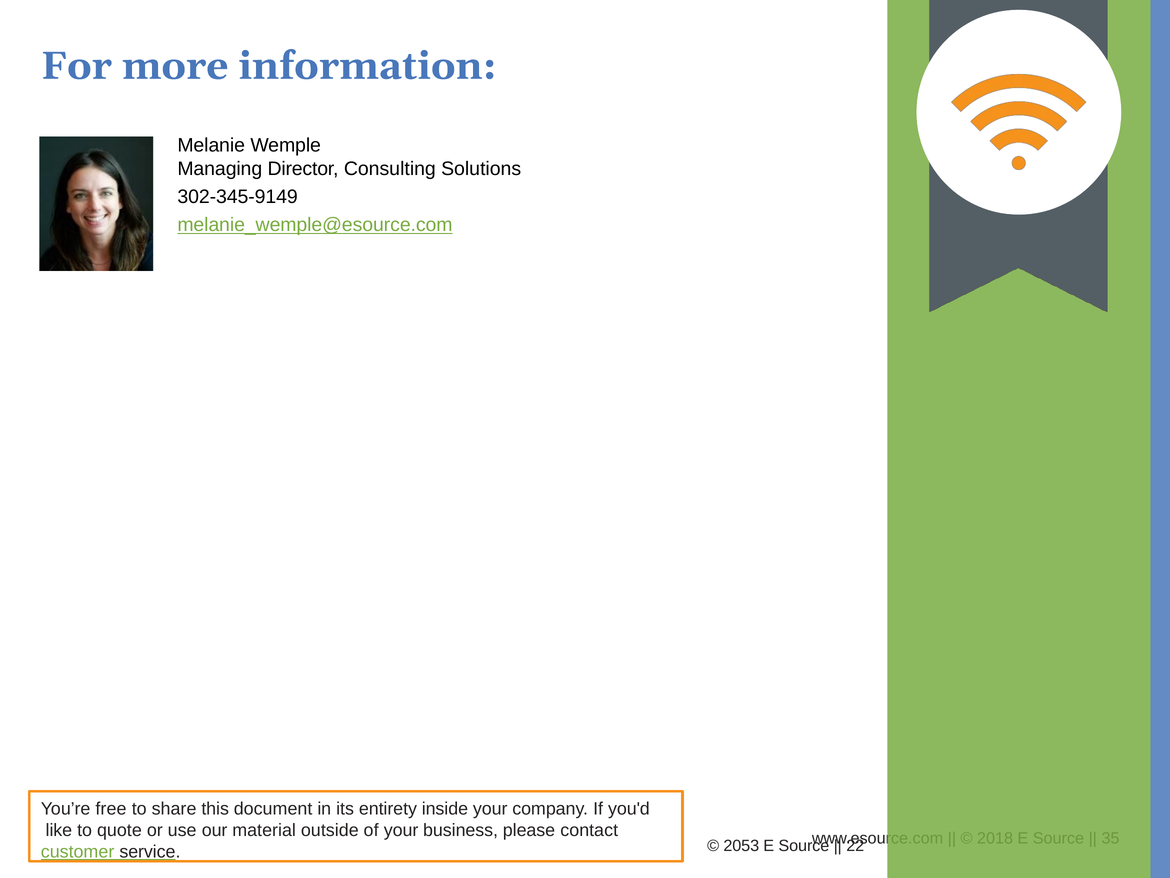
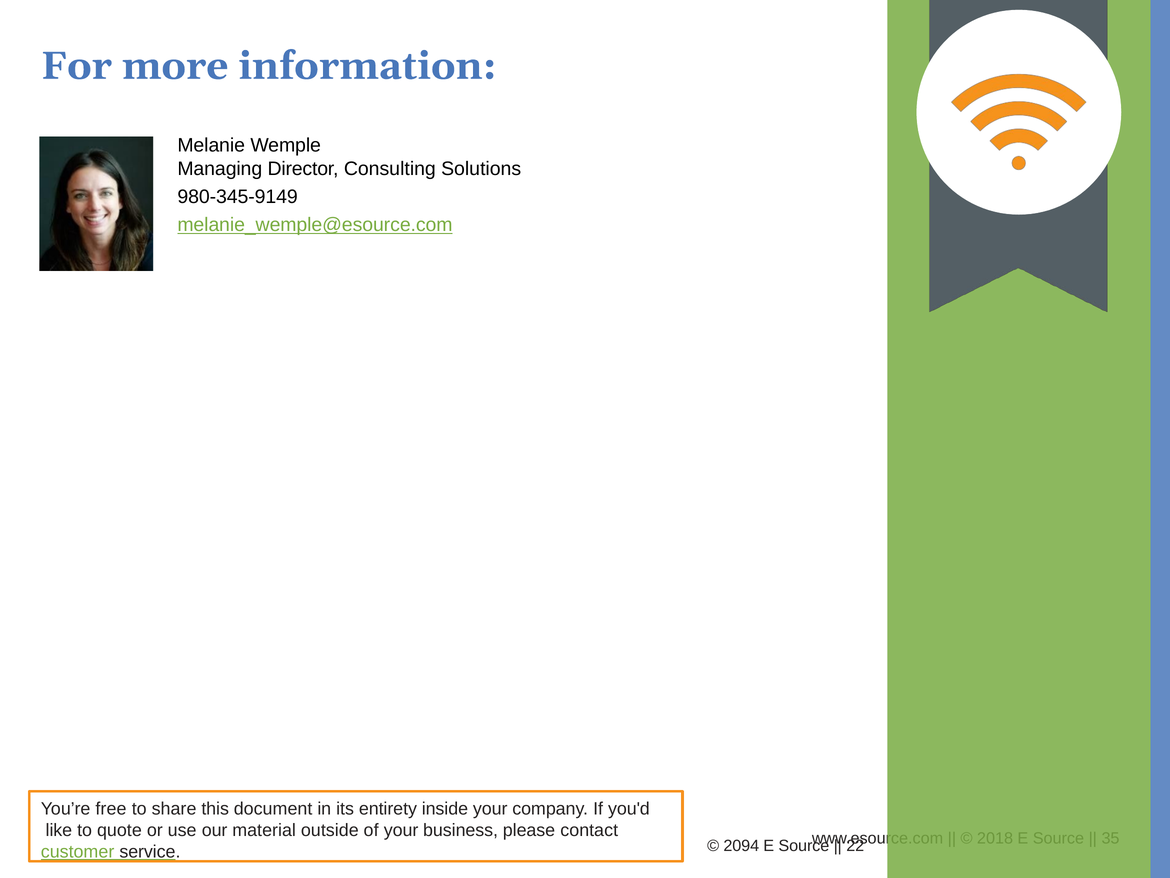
302-345-9149: 302-345-9149 -> 980-345-9149
2053: 2053 -> 2094
